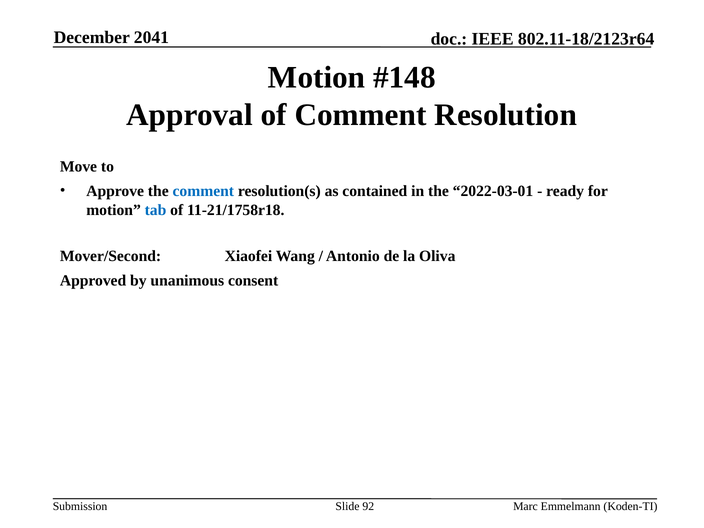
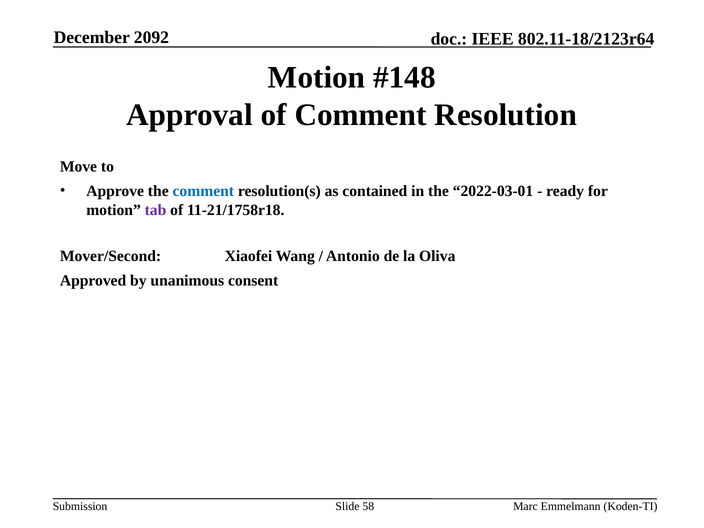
2041: 2041 -> 2092
tab colour: blue -> purple
92: 92 -> 58
